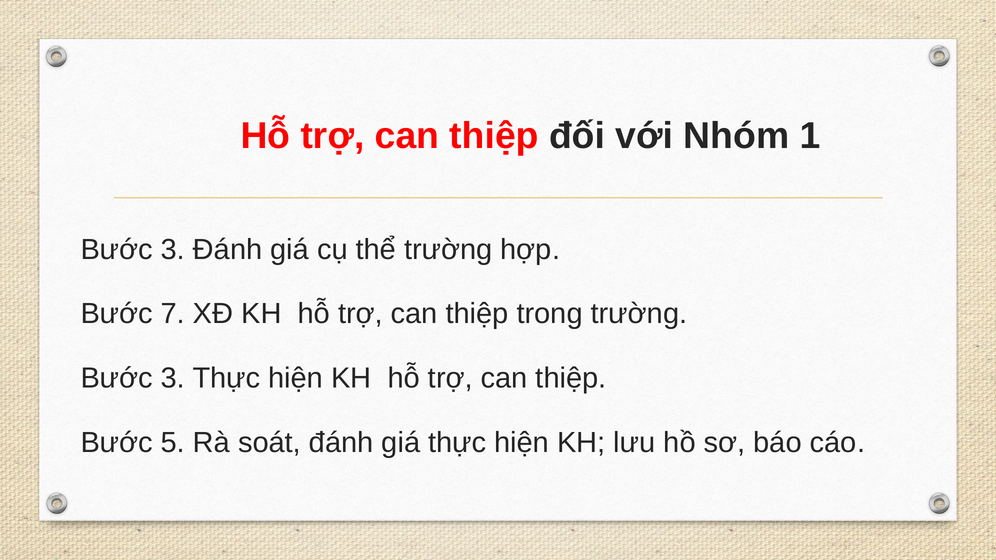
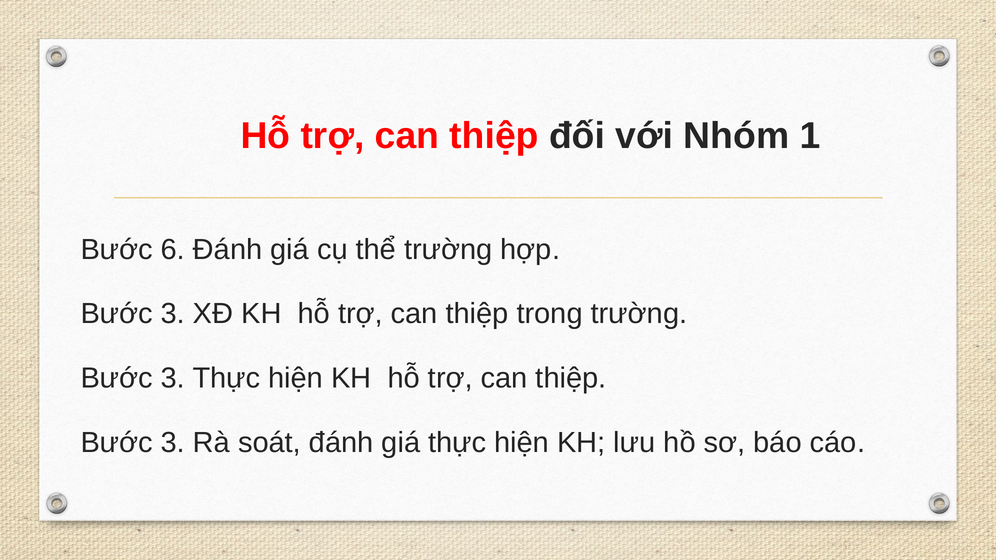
3 at (173, 250): 3 -> 6
7 at (173, 314): 7 -> 3
5 at (173, 443): 5 -> 3
